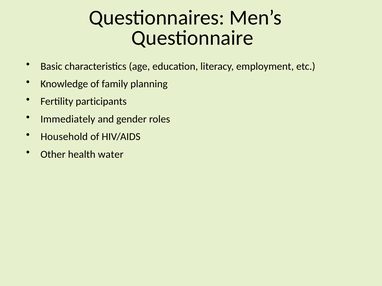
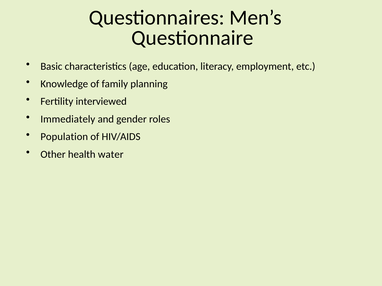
participants: participants -> interviewed
Household: Household -> Population
